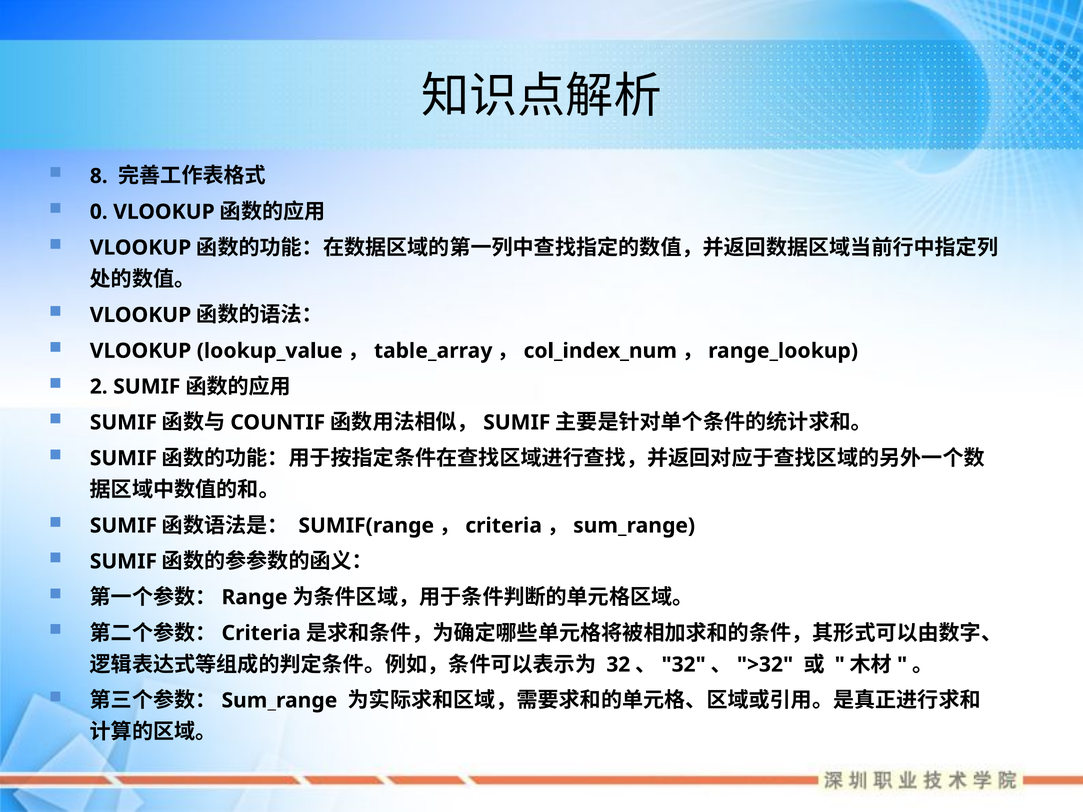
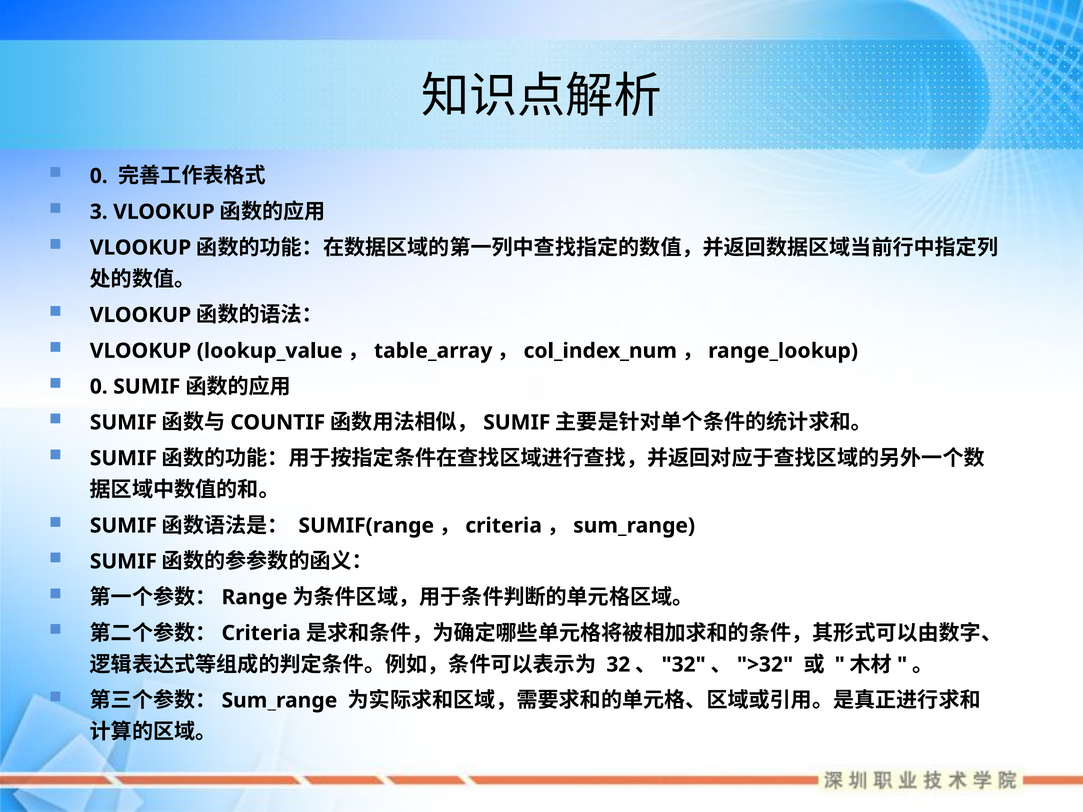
8 at (99, 176): 8 -> 0
0: 0 -> 3
2 at (99, 387): 2 -> 0
